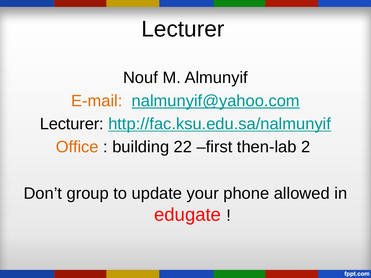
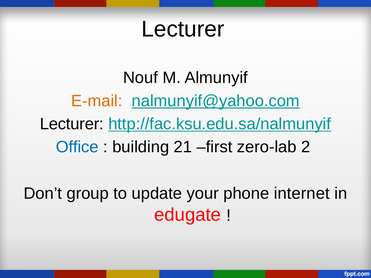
Office colour: orange -> blue
22: 22 -> 21
then-lab: then-lab -> zero-lab
allowed: allowed -> internet
